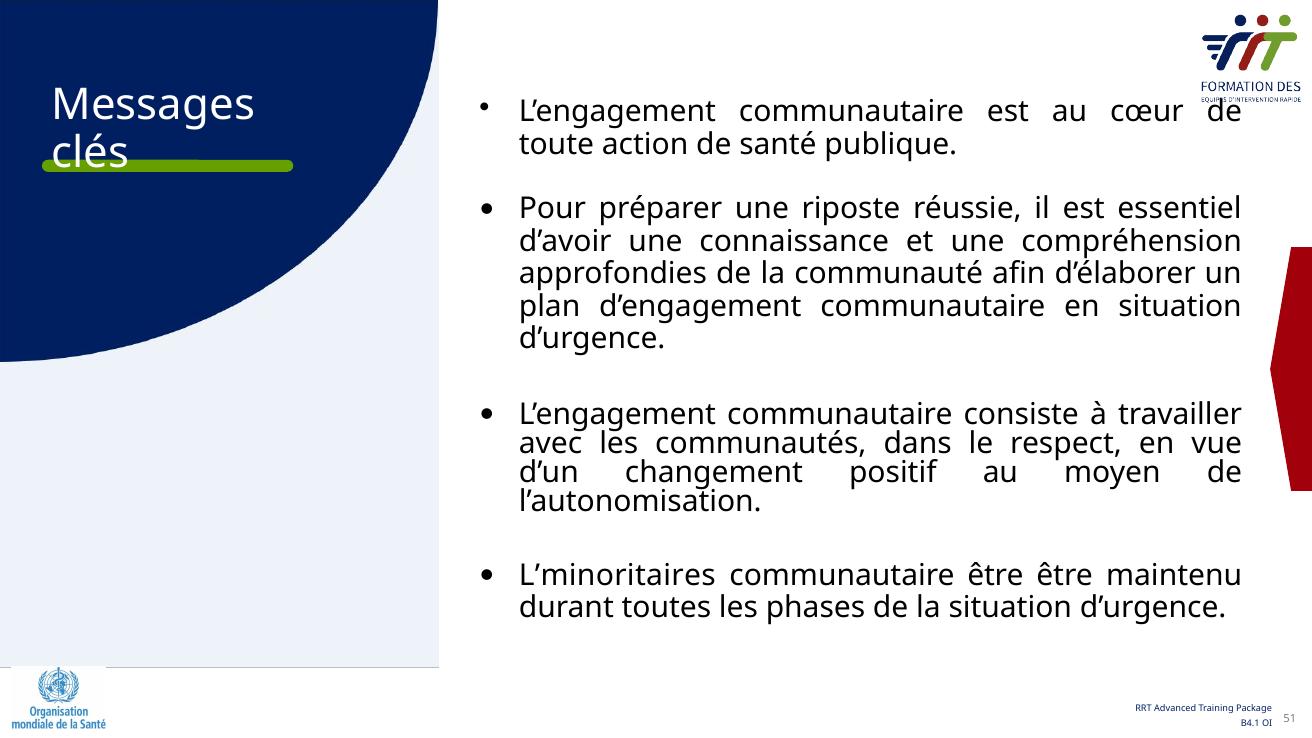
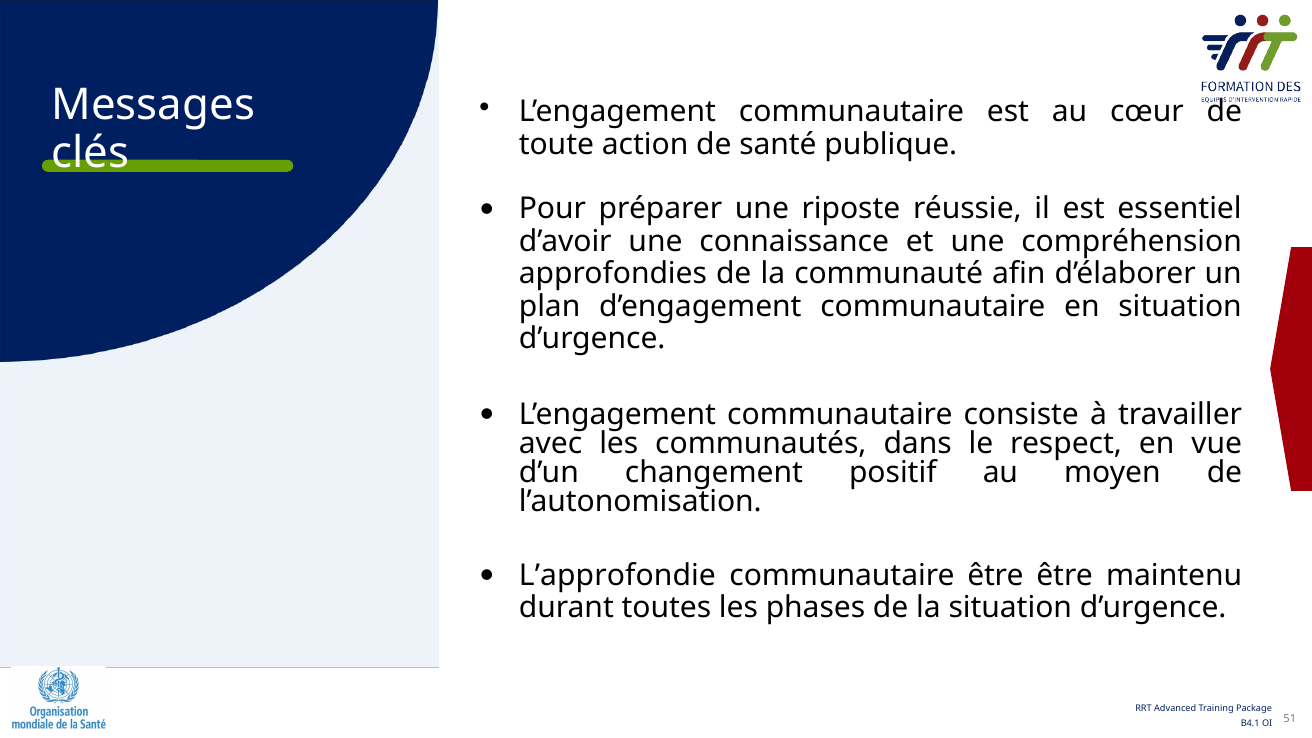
L’minoritaires: L’minoritaires -> L’approfondie
